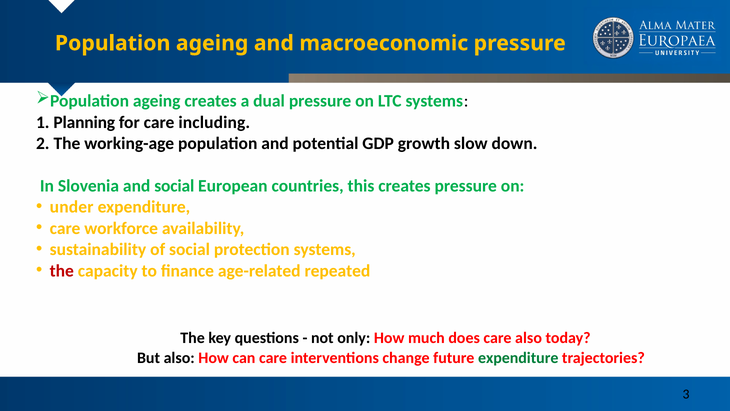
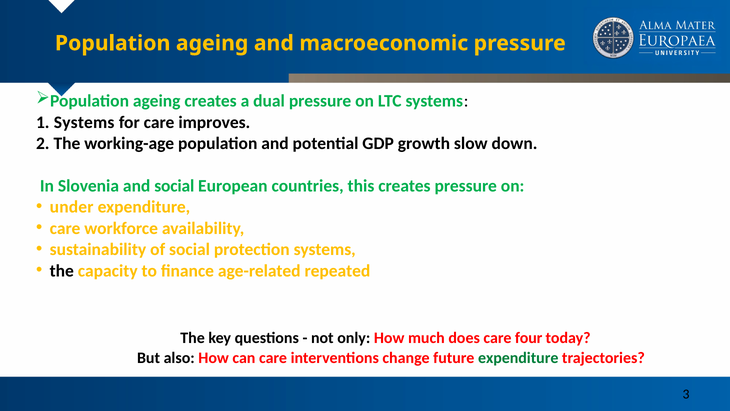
1 Planning: Planning -> Systems
including: including -> improves
the at (62, 271) colour: red -> black
care also: also -> four
